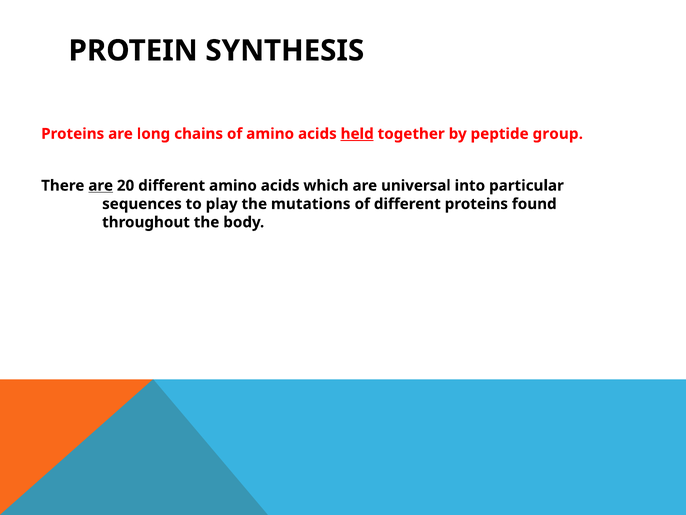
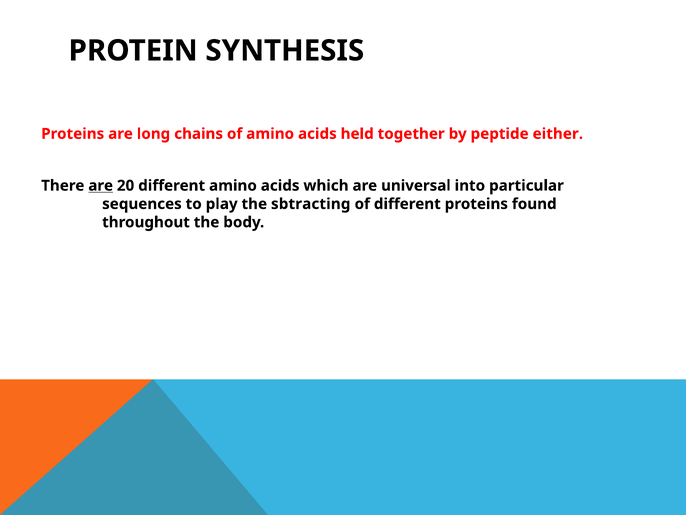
held underline: present -> none
group: group -> either
mutations: mutations -> sbtracting
